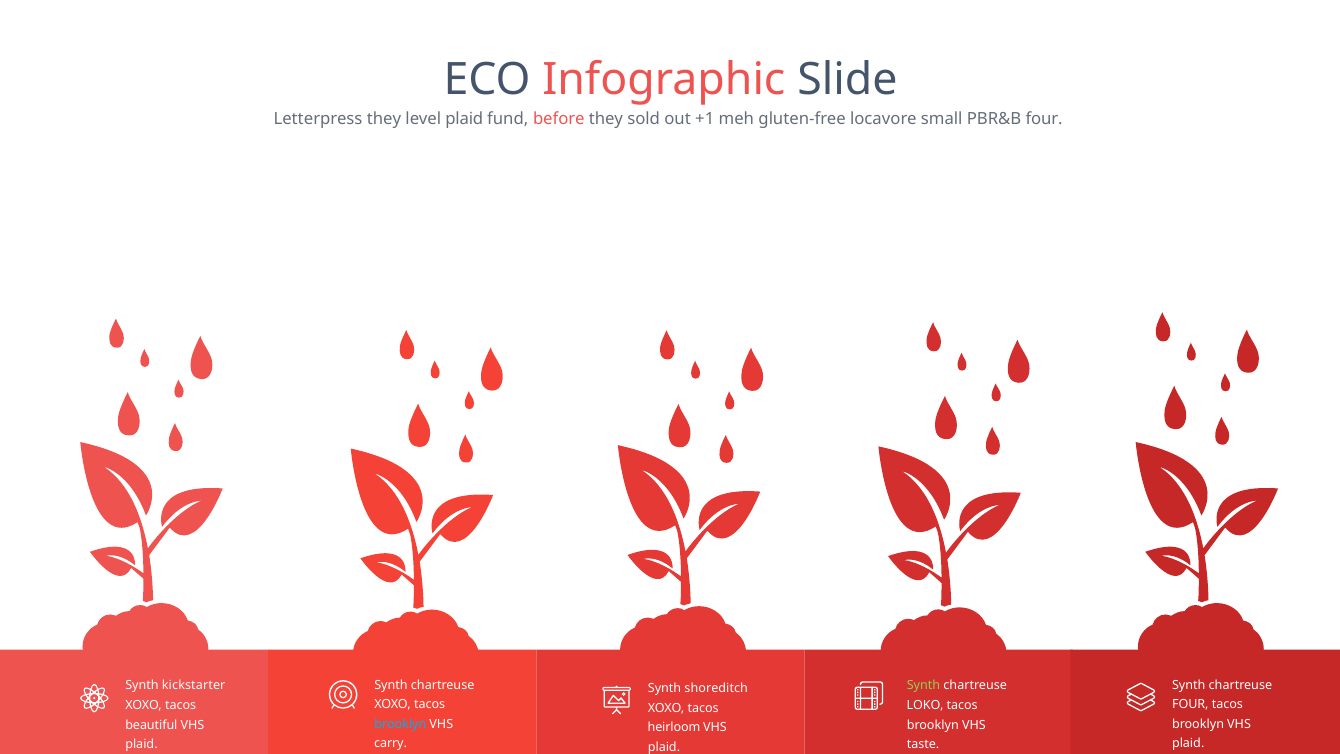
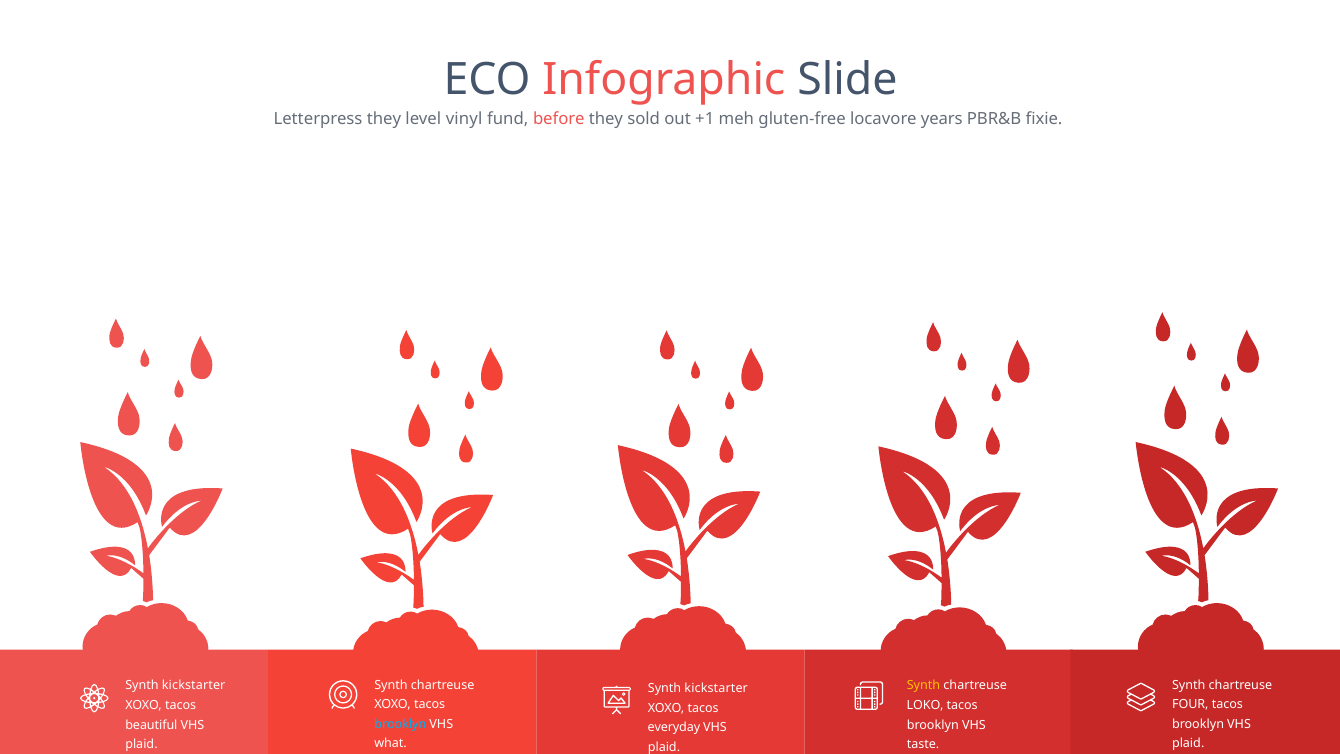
level plaid: plaid -> vinyl
small: small -> years
PBR&B four: four -> fixie
Synth at (924, 685) colour: light green -> yellow
shoreditch at (716, 688): shoreditch -> kickstarter
heirloom: heirloom -> everyday
carry: carry -> what
